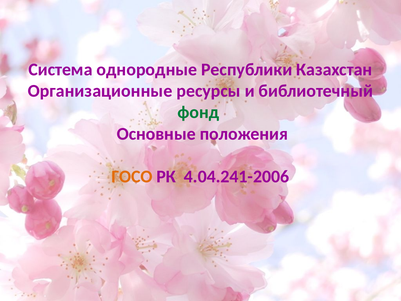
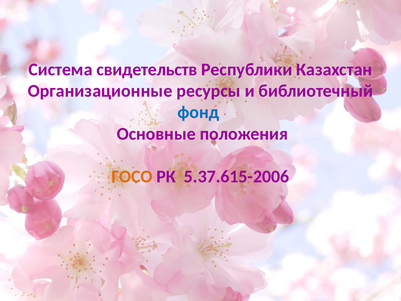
однородные: однородные -> свидетельств
фонд colour: green -> blue
4.04.241-2006: 4.04.241-2006 -> 5.37.615-2006
